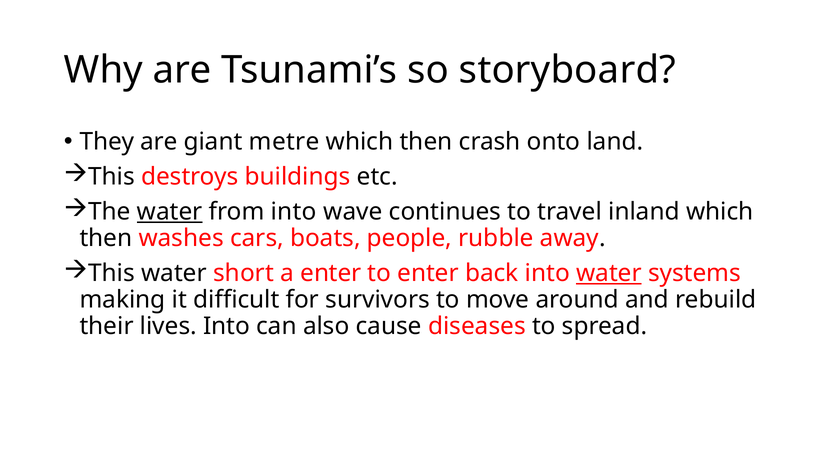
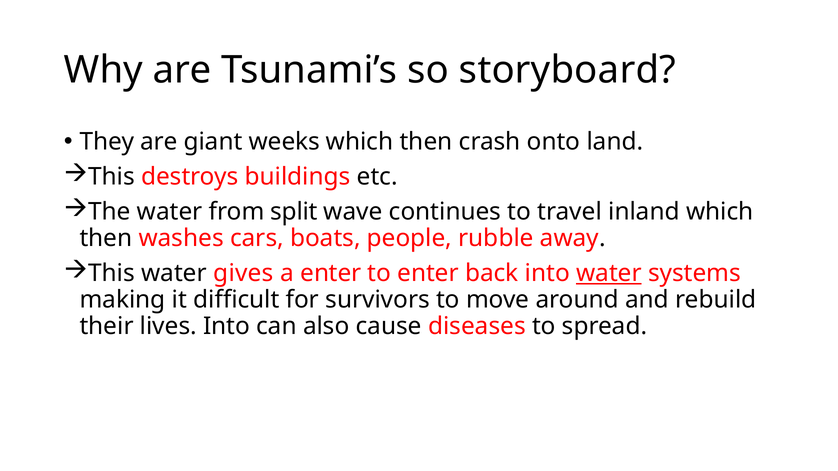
metre: metre -> weeks
water at (170, 212) underline: present -> none
from into: into -> split
short: short -> gives
